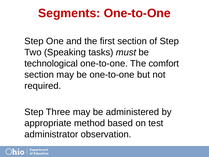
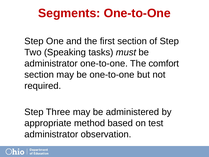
technological at (51, 63): technological -> administrator
